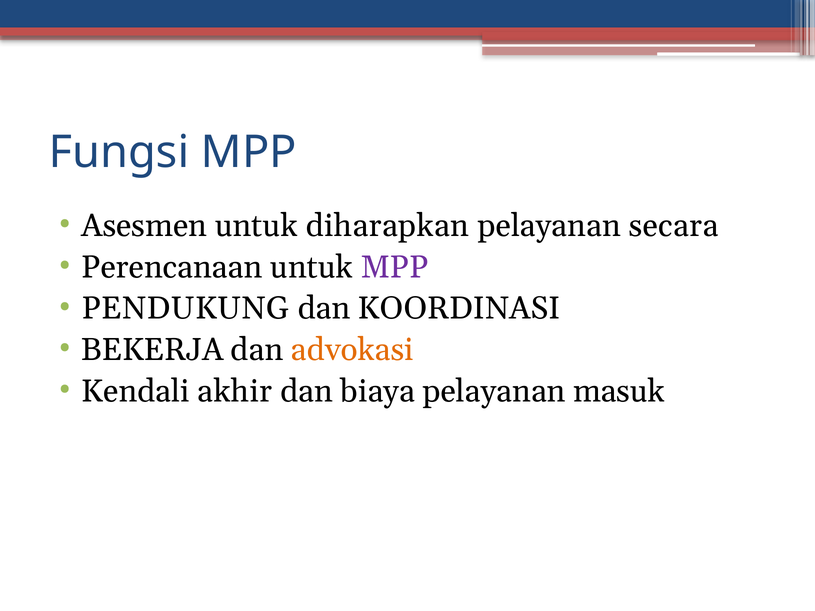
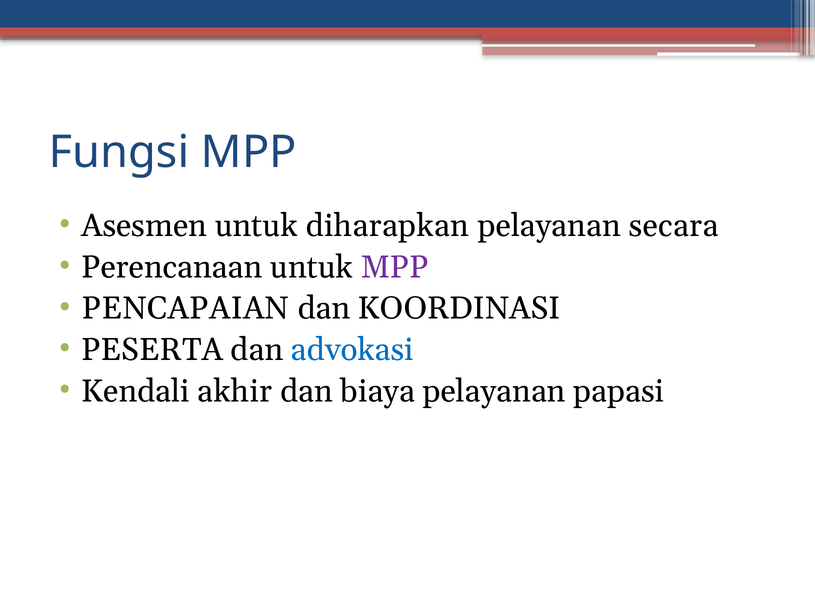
PENDUKUNG: PENDUKUNG -> PENCAPAIAN
BEKERJA: BEKERJA -> PESERTA
advokasi colour: orange -> blue
masuk: masuk -> papasi
